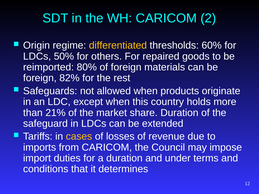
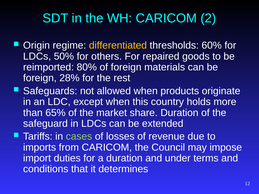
82%: 82% -> 28%
21%: 21% -> 65%
cases colour: yellow -> light green
